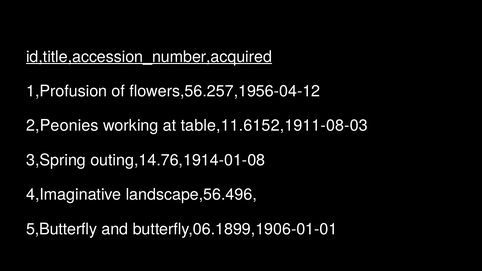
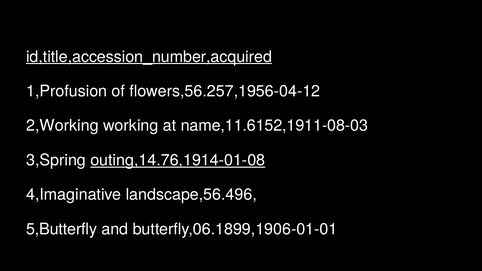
2,Peonies: 2,Peonies -> 2,Working
table,11.6152,1911-08-03: table,11.6152,1911-08-03 -> name,11.6152,1911-08-03
outing,14.76,1914-01-08 underline: none -> present
